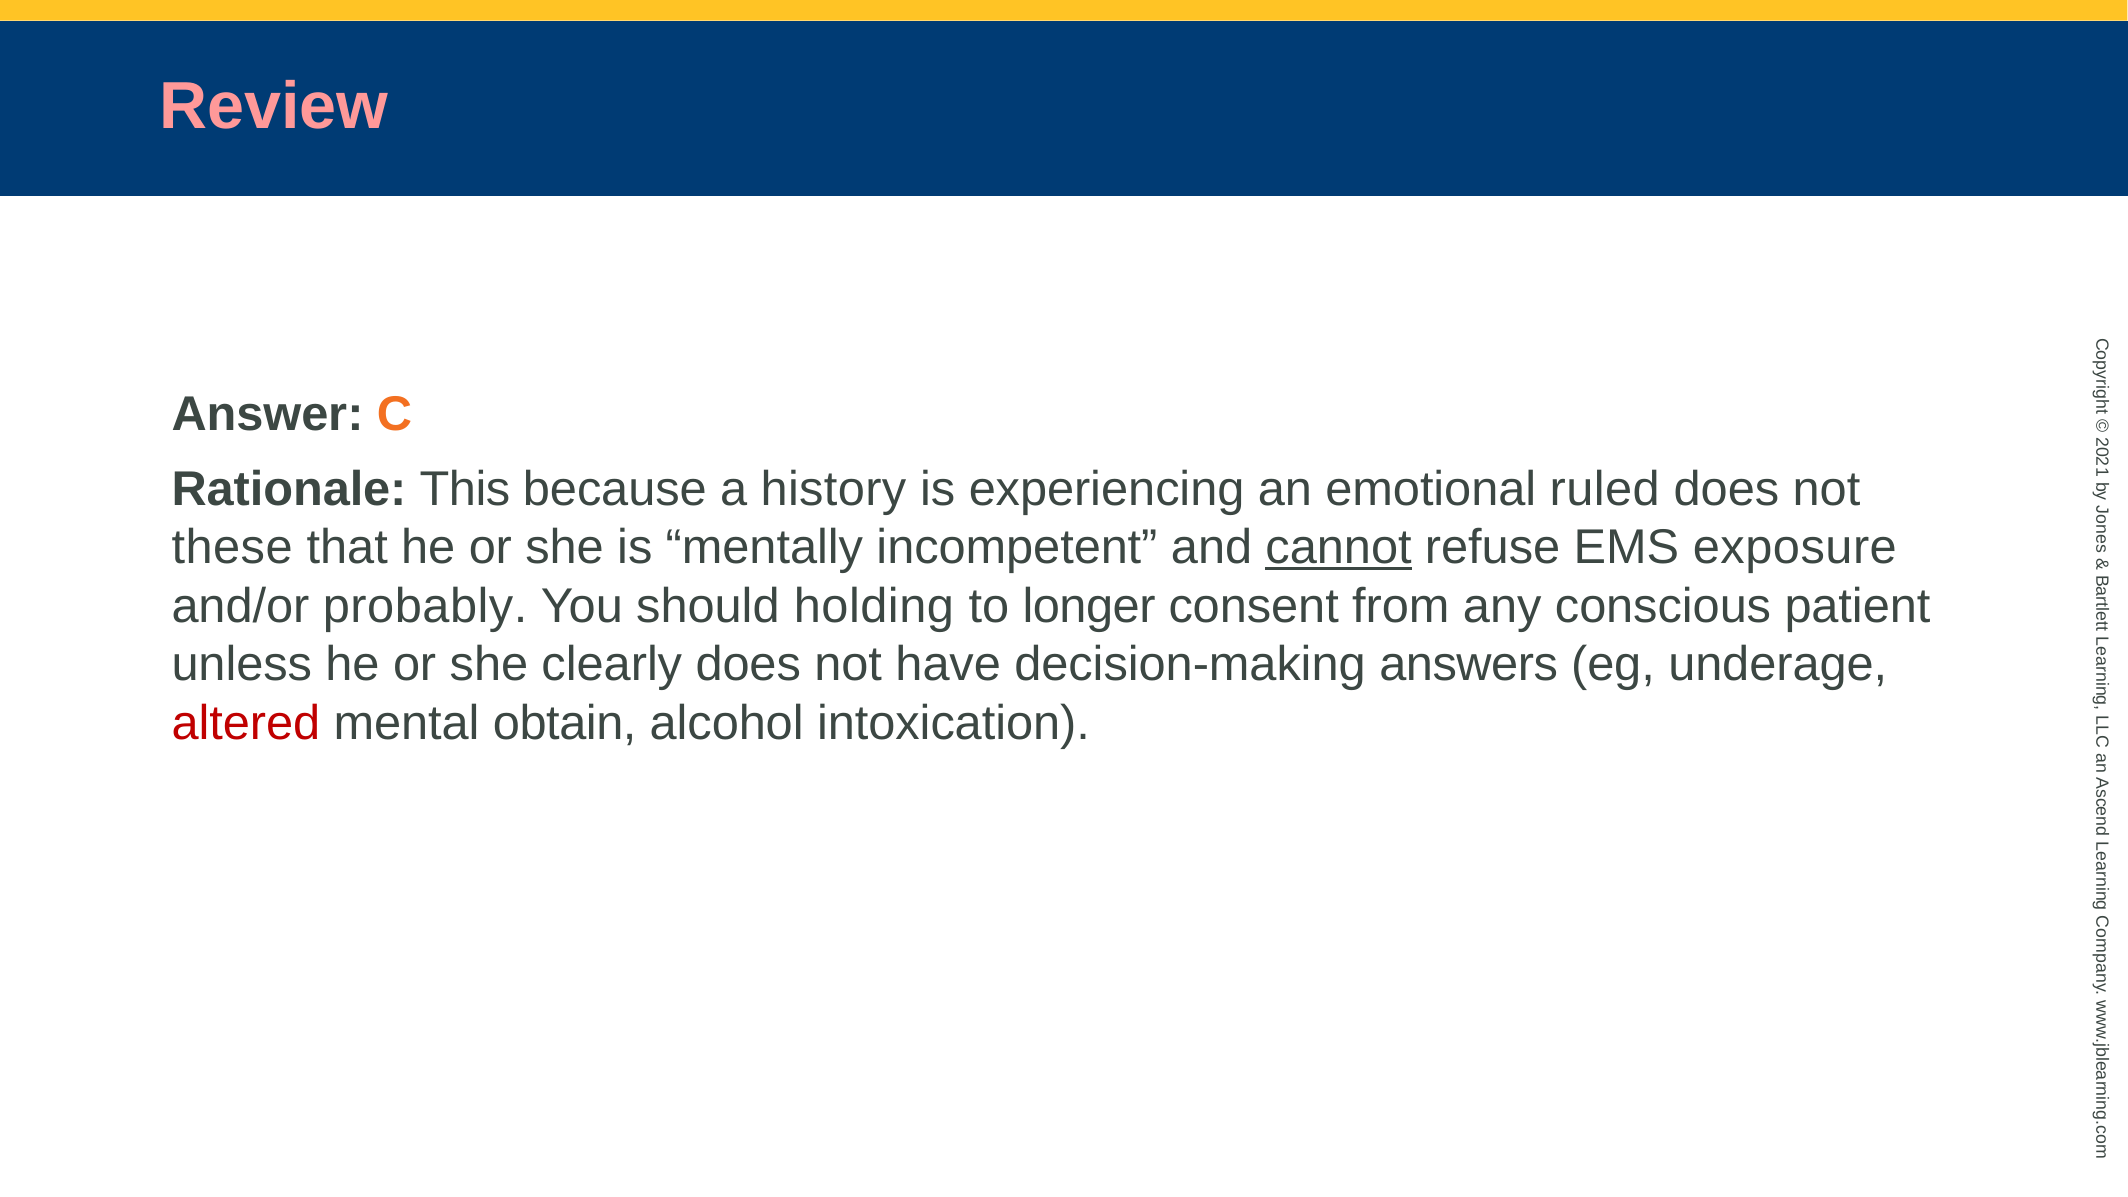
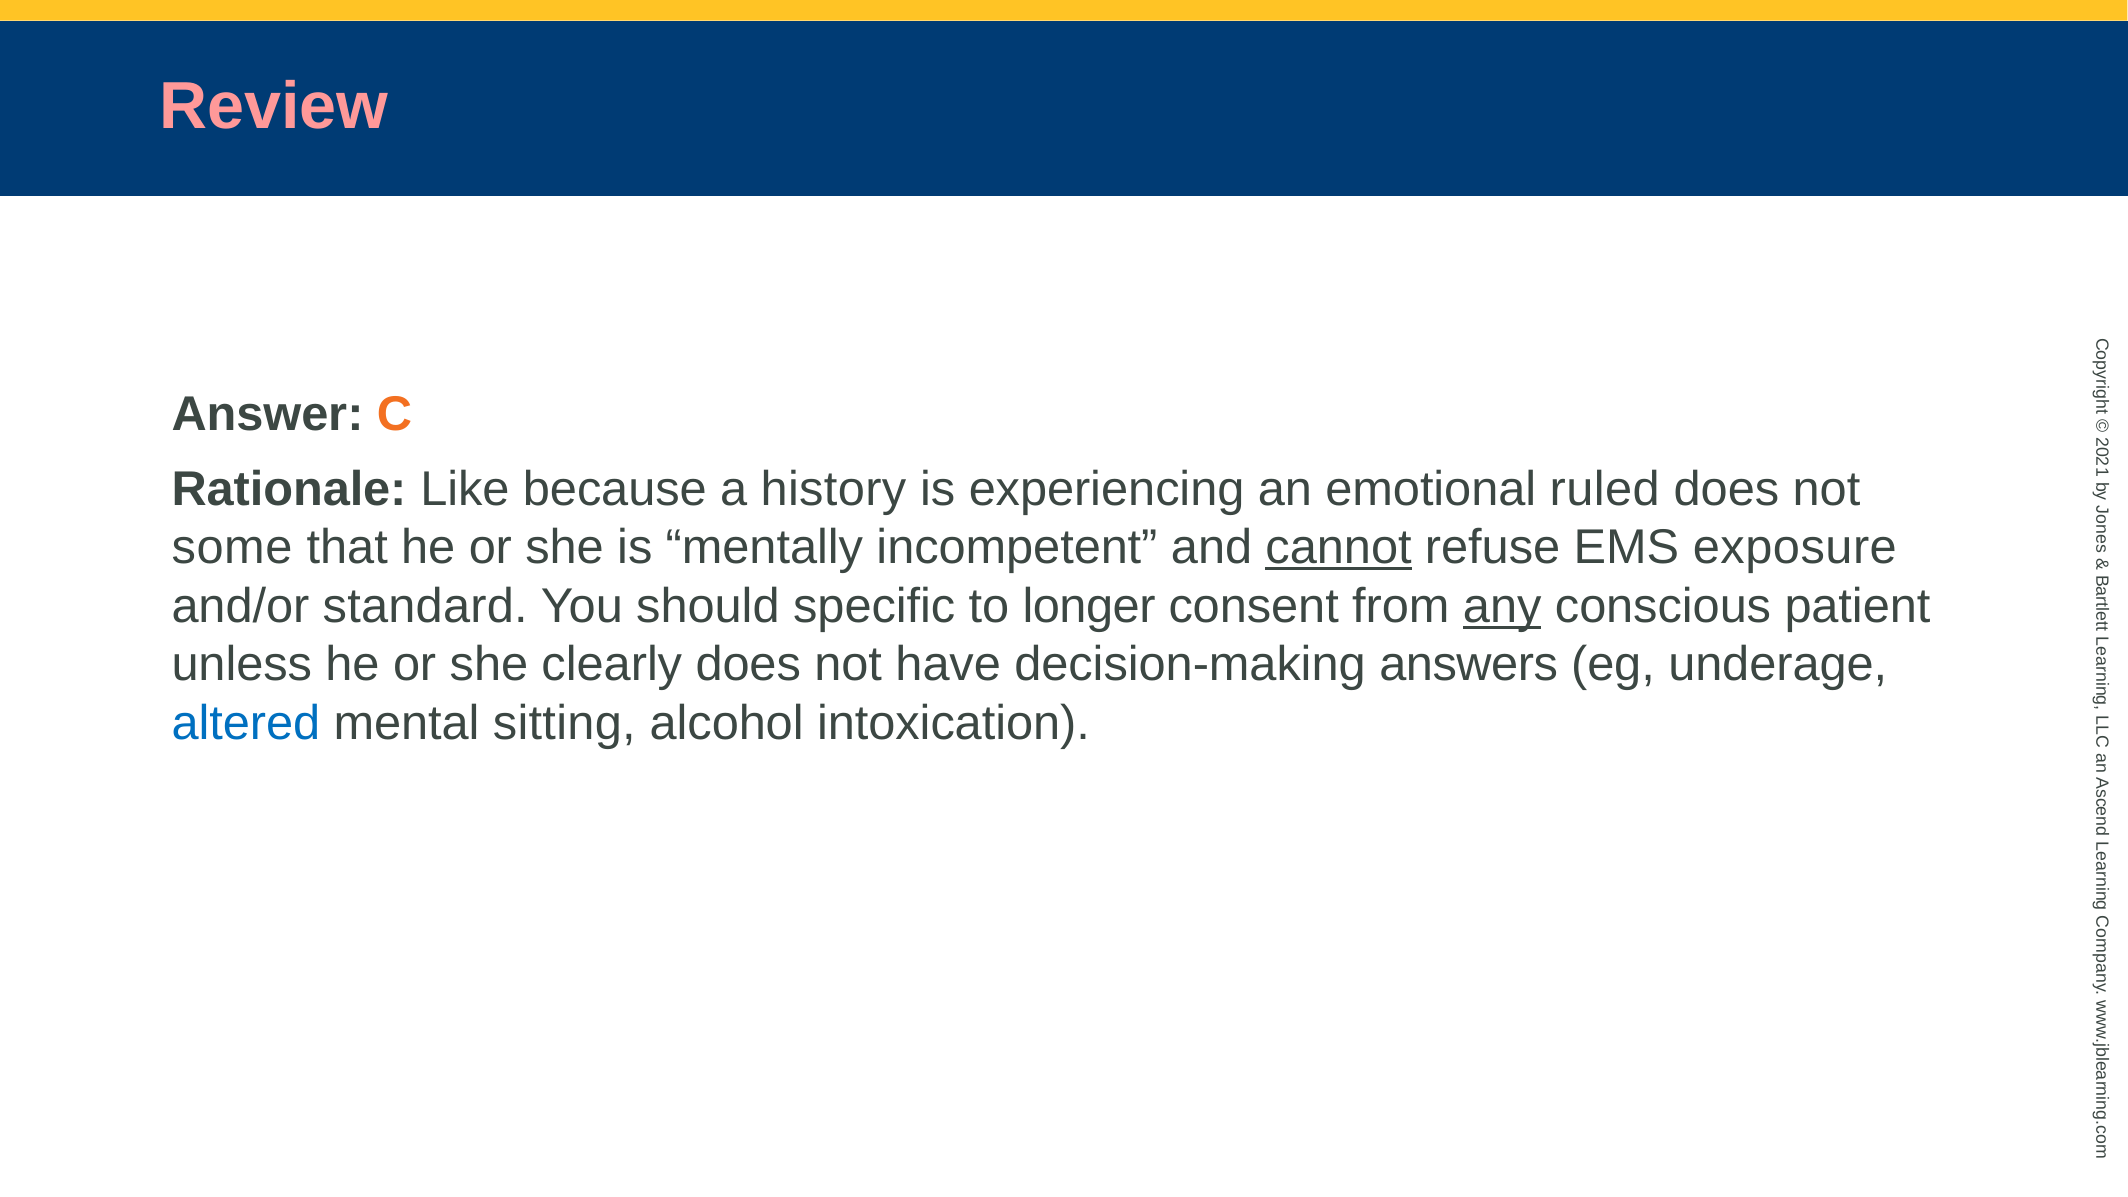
This: This -> Like
these: these -> some
probably: probably -> standard
holding: holding -> specific
any underline: none -> present
altered colour: red -> blue
obtain: obtain -> sitting
